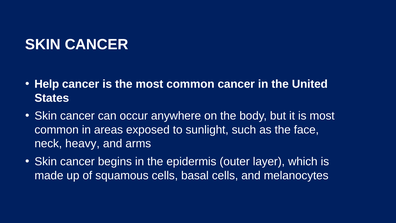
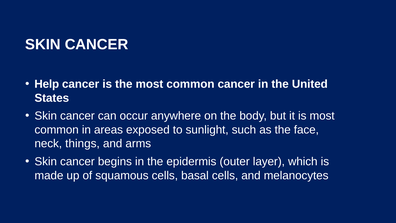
heavy: heavy -> things
